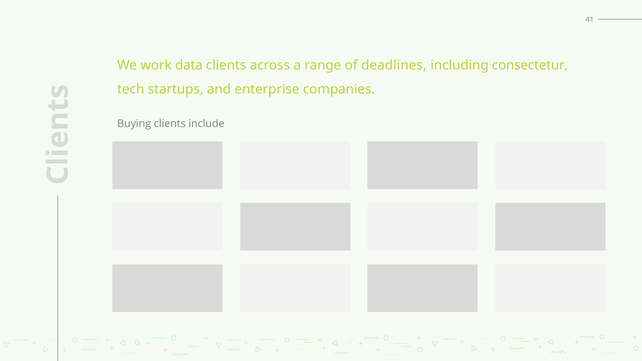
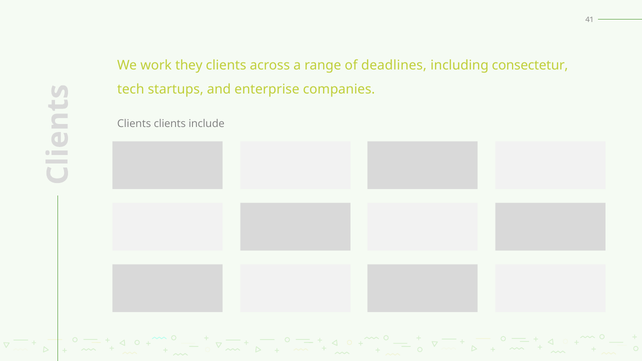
data: data -> they
Buying at (134, 124): Buying -> Clients
